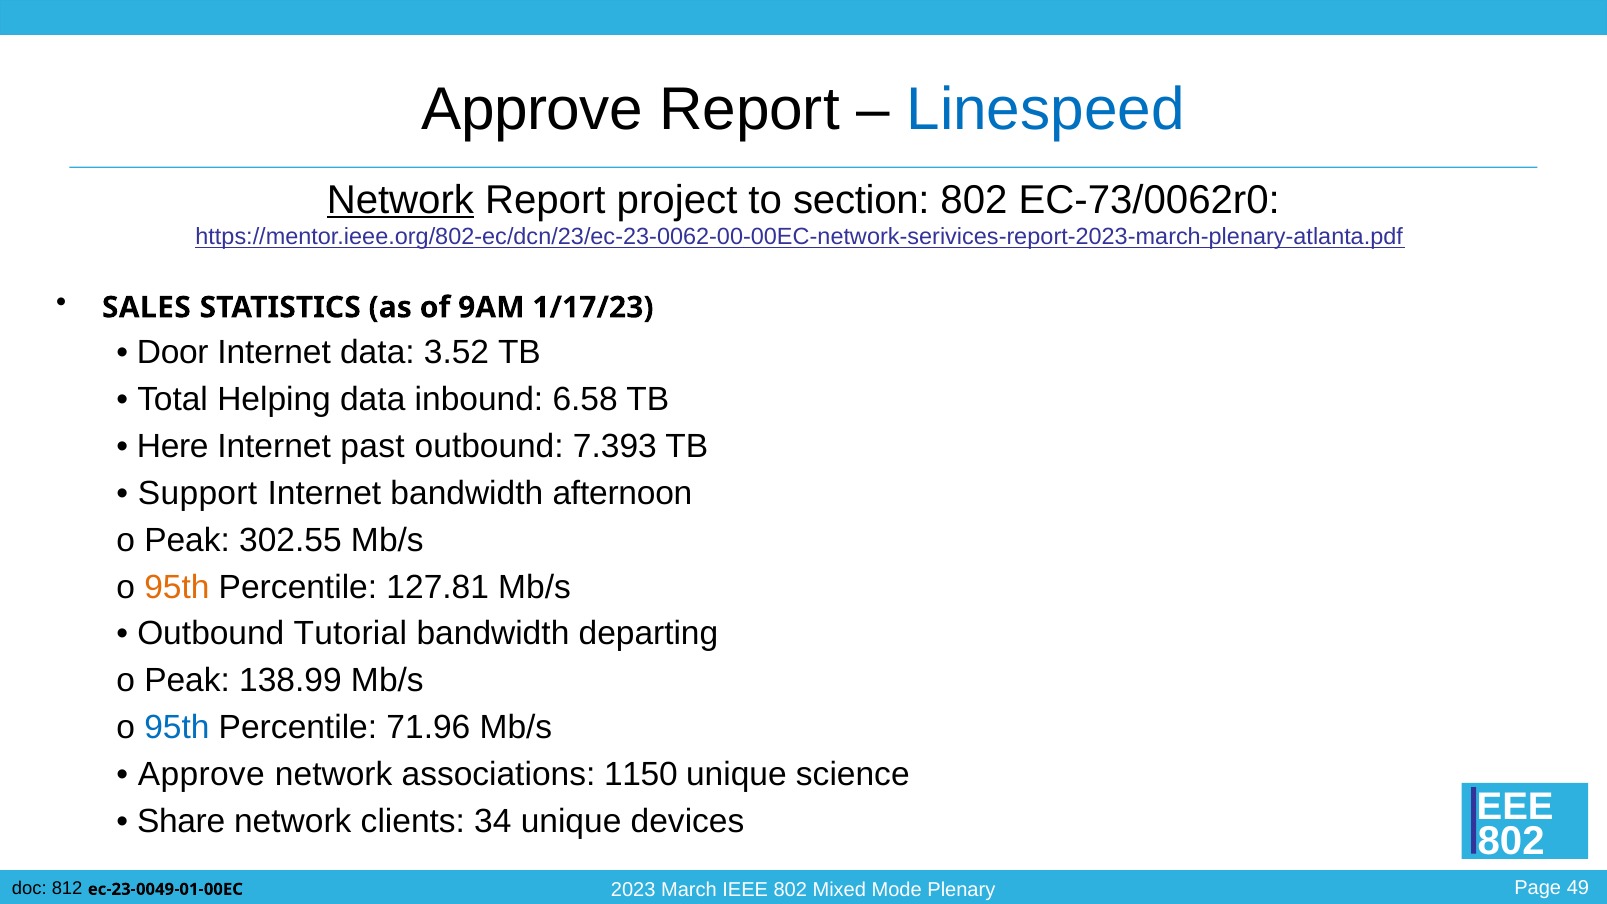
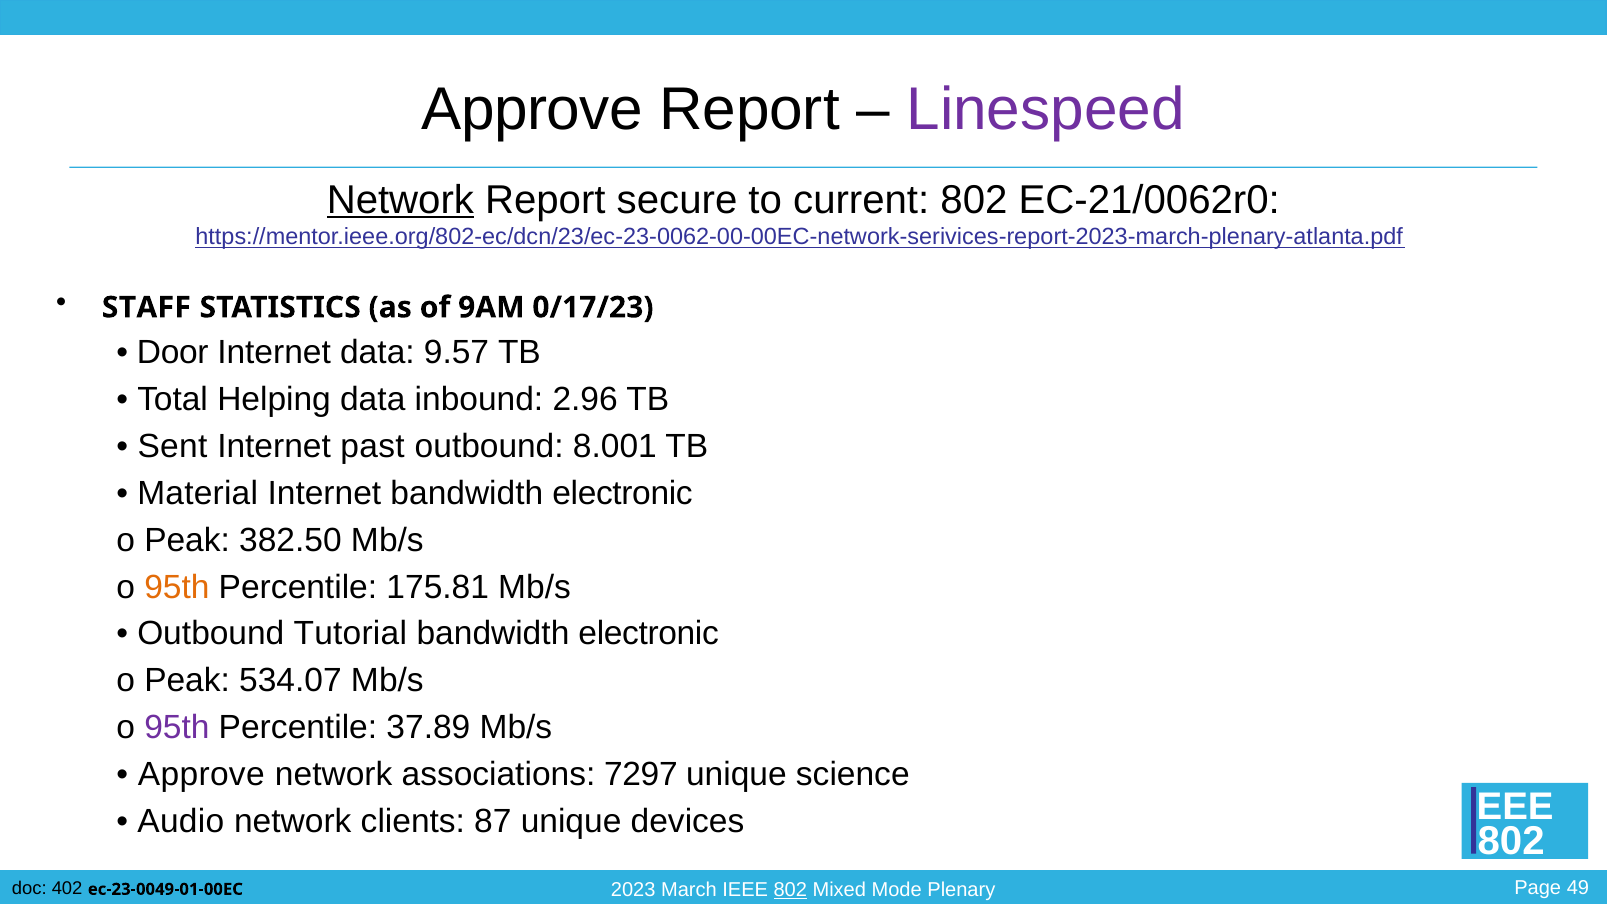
Linespeed colour: blue -> purple
project: project -> secure
section: section -> current
EC-73/0062r0: EC-73/0062r0 -> EC-21/0062r0
SALES: SALES -> STAFF
1/17/23: 1/17/23 -> 0/17/23
3.52: 3.52 -> 9.57
6.58: 6.58 -> 2.96
Here: Here -> Sent
7.393: 7.393 -> 8.001
Support: Support -> Material
Internet bandwidth afternoon: afternoon -> electronic
302.55: 302.55 -> 382.50
127.81: 127.81 -> 175.81
departing at (648, 634): departing -> electronic
138.99: 138.99 -> 534.07
95th at (177, 728) colour: blue -> purple
71.96: 71.96 -> 37.89
1150: 1150 -> 7297
Share: Share -> Audio
34: 34 -> 87
812: 812 -> 402
802 at (790, 890) underline: none -> present
